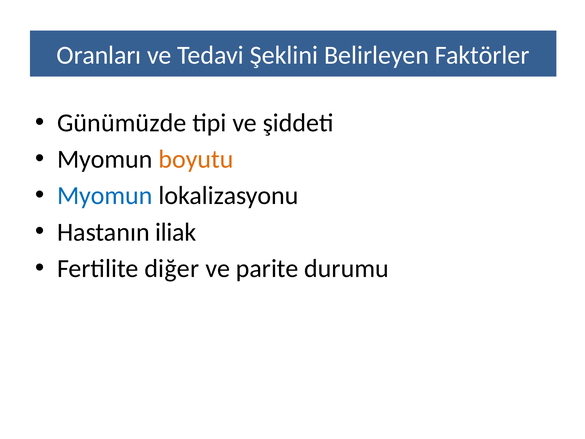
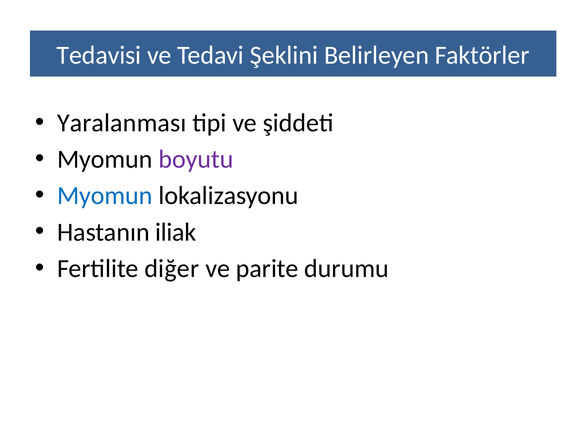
Oranları: Oranları -> Tedavisi
Günümüzde: Günümüzde -> Yaralanması
boyutu colour: orange -> purple
